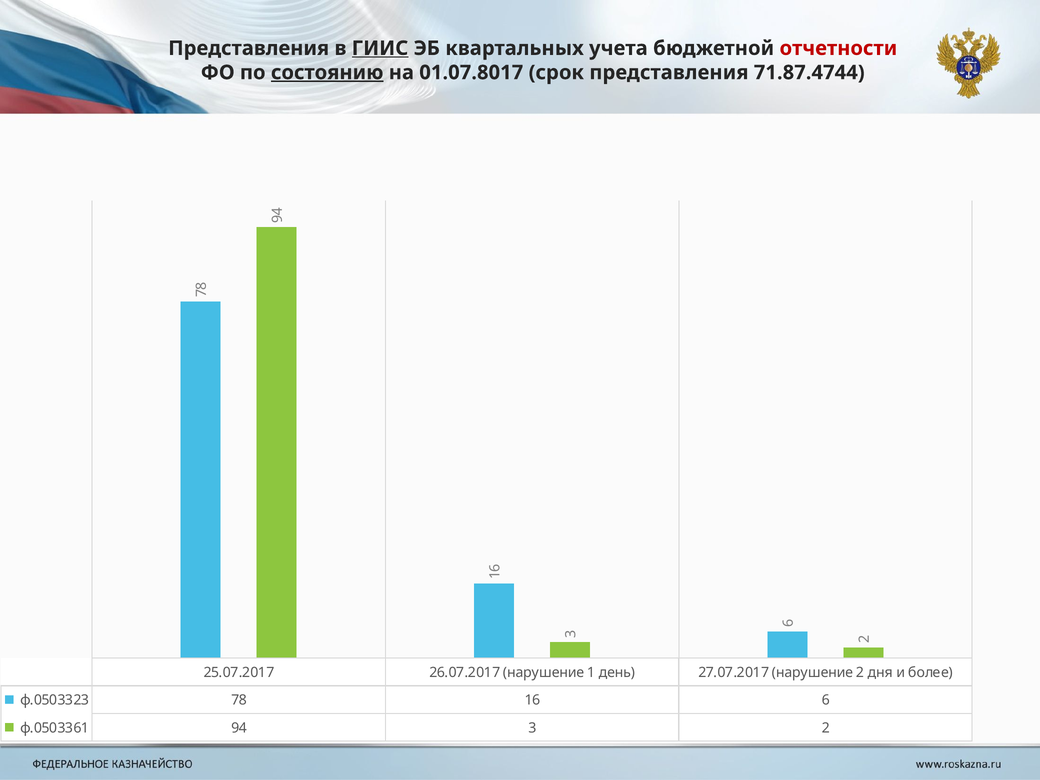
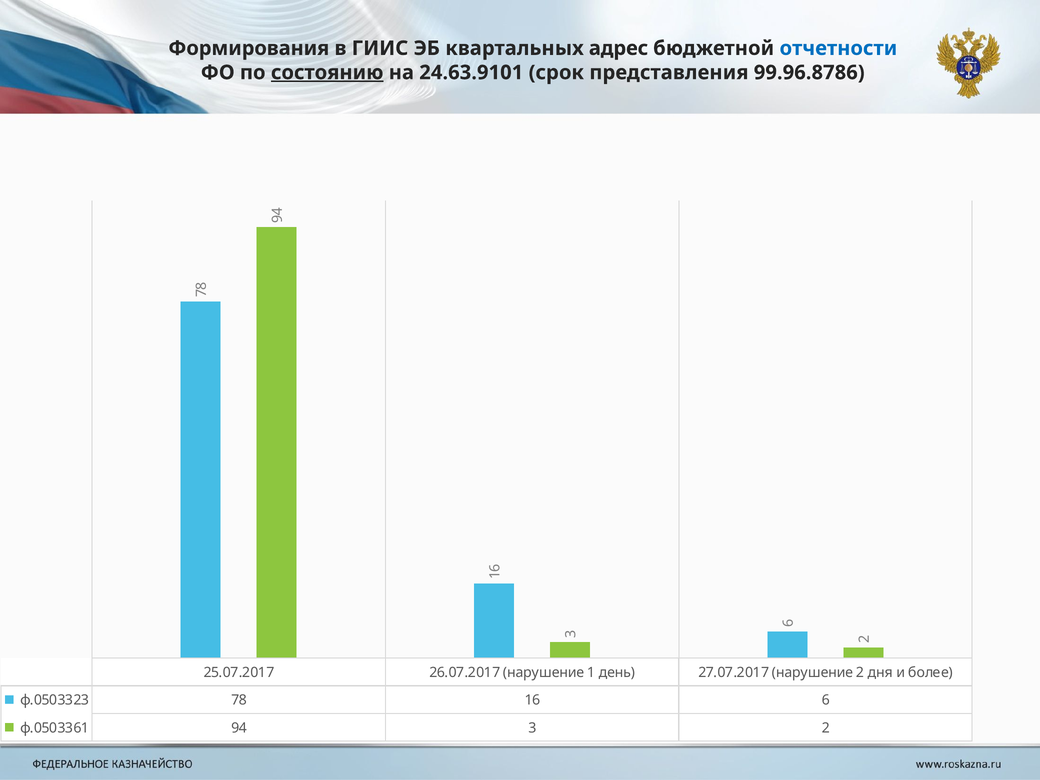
Представления at (249, 48): Представления -> Формирования
ГИИС underline: present -> none
учета: учета -> адрес
отчетности colour: red -> blue
01.07.8017: 01.07.8017 -> 24.63.9101
71.87.4744: 71.87.4744 -> 99.96.8786
